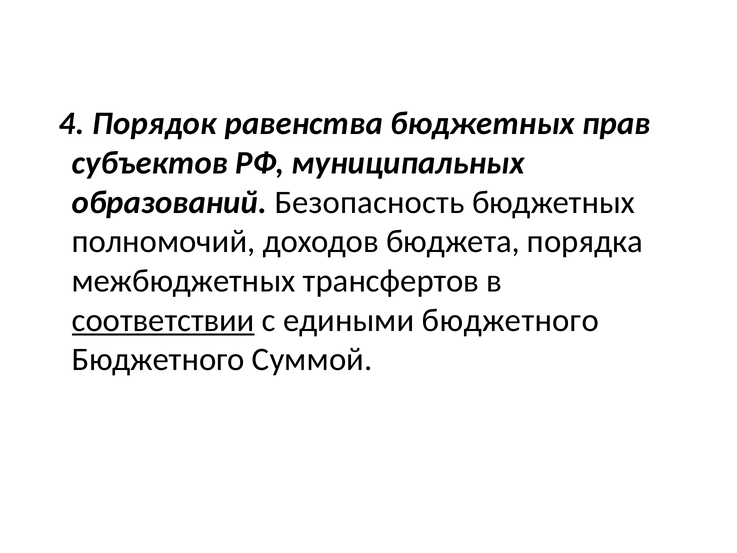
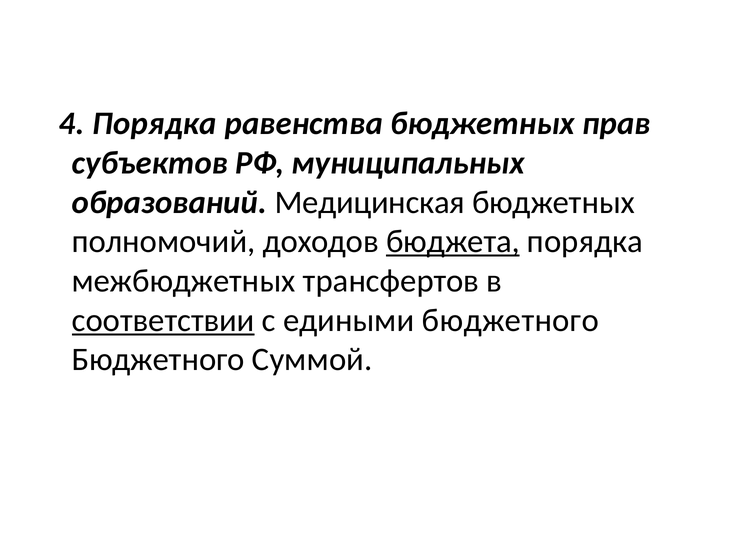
4 Порядок: Порядок -> Порядка
Безопасность: Безопасность -> Медицинская
бюджета underline: none -> present
